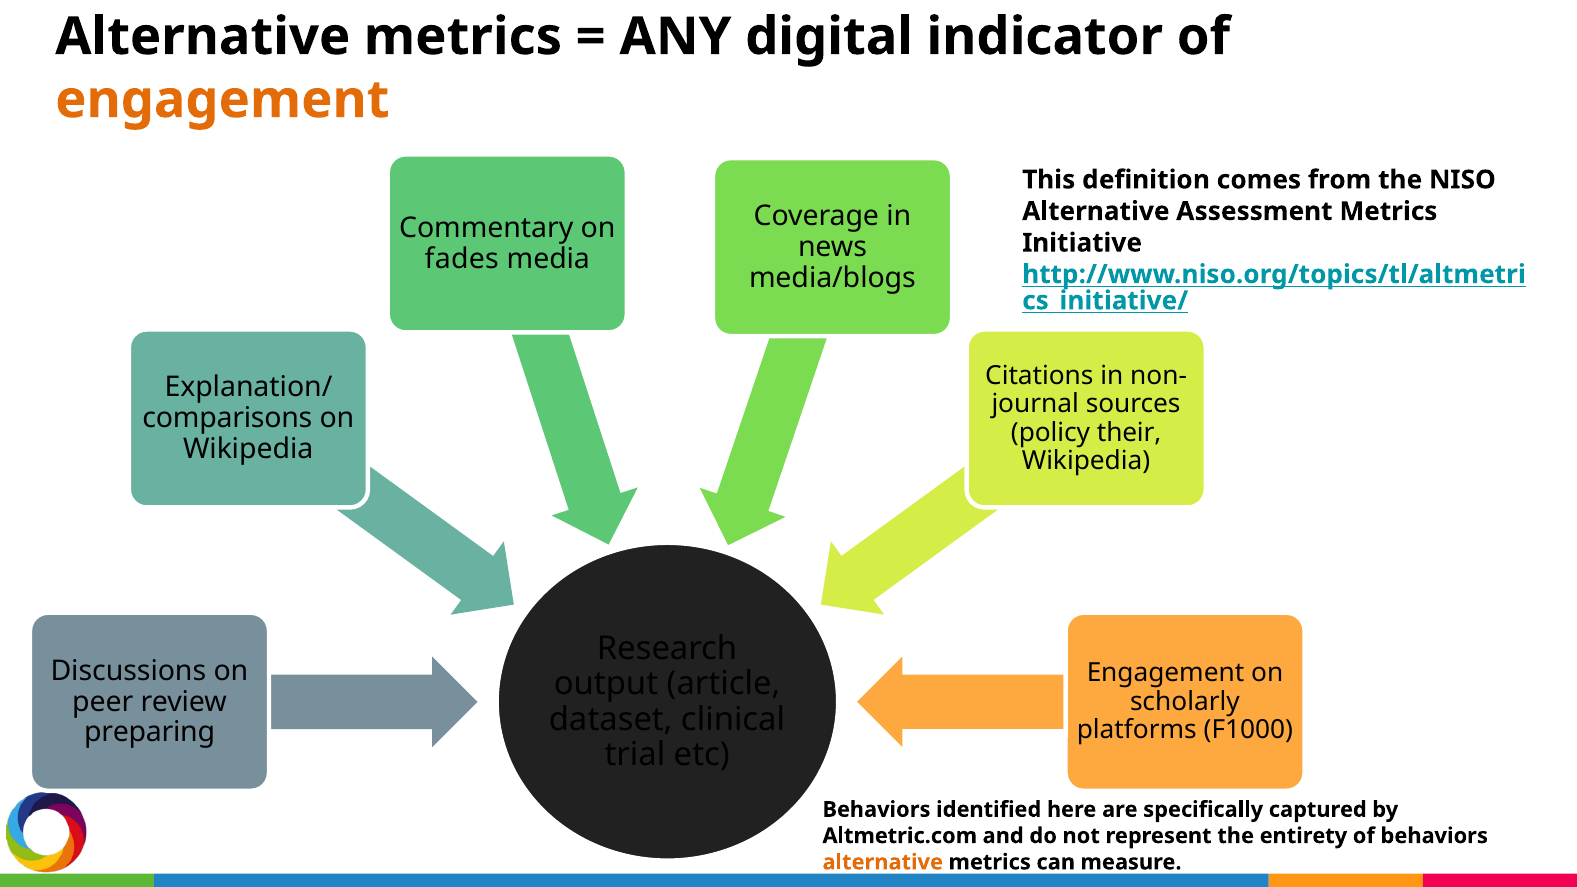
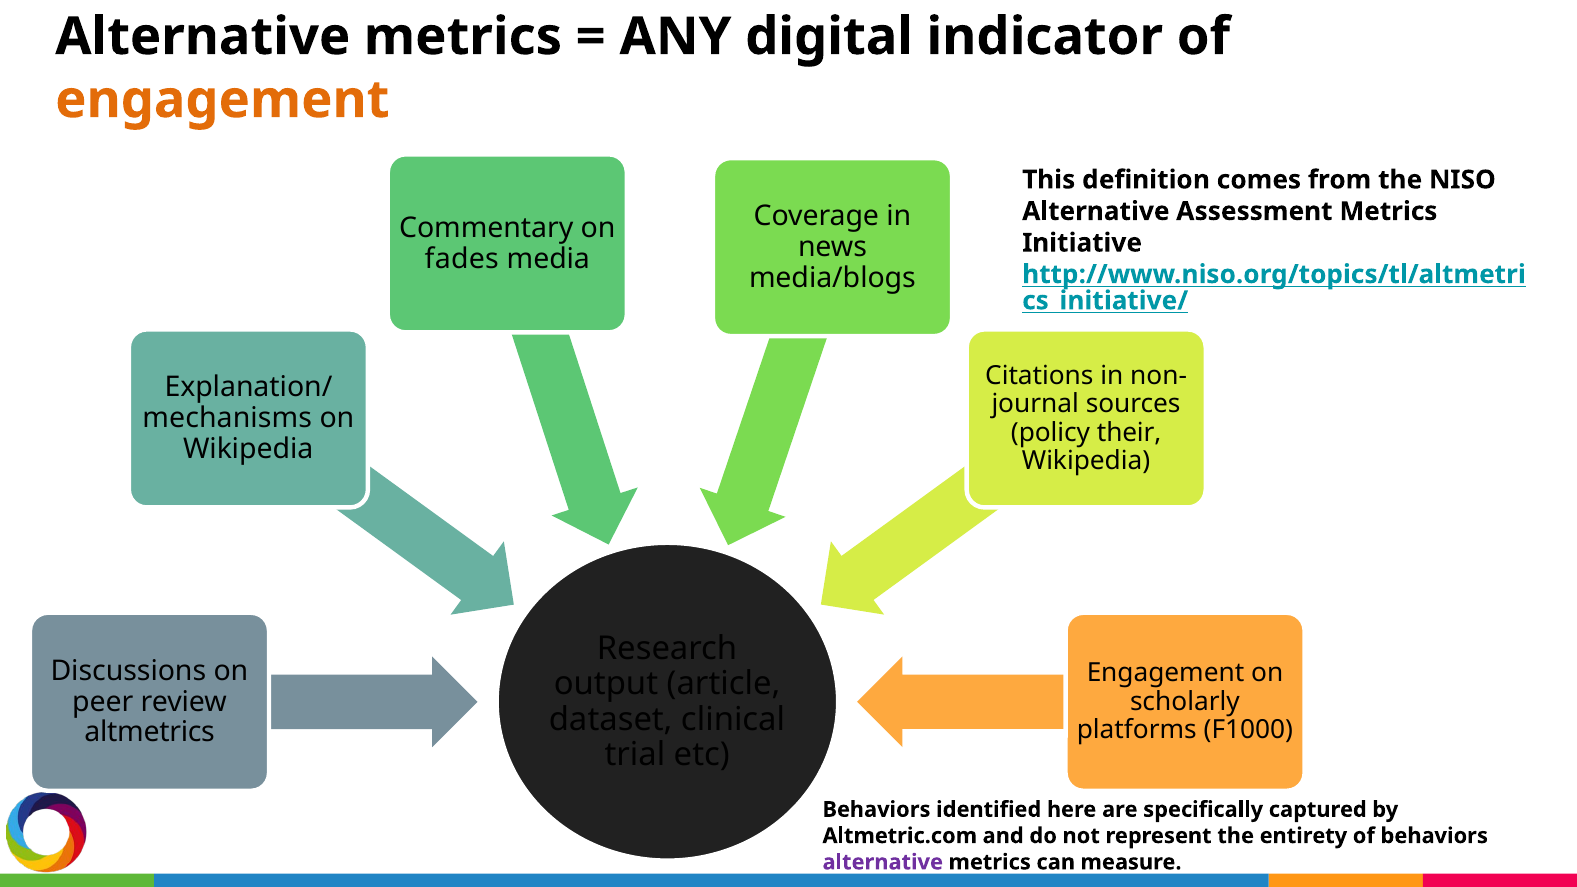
comparisons: comparisons -> mechanisms
preparing: preparing -> altmetrics
alternative at (883, 862) colour: orange -> purple
